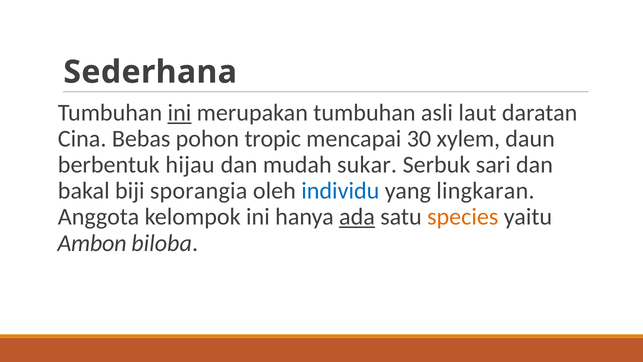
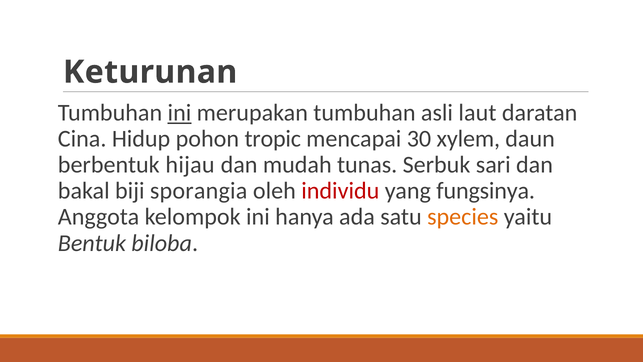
Sederhana: Sederhana -> Keturunan
Bebas: Bebas -> Hidup
sukar: sukar -> tunas
individu colour: blue -> red
lingkaran: lingkaran -> fungsinya
ada underline: present -> none
Ambon: Ambon -> Bentuk
